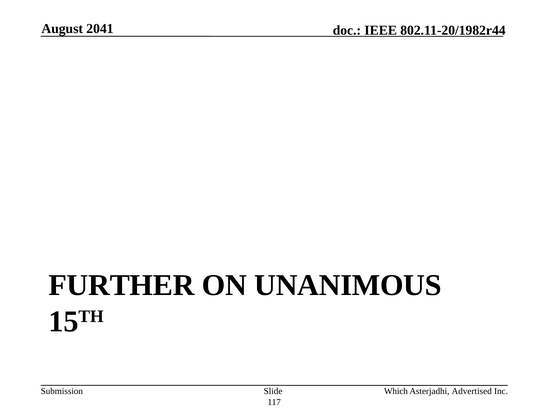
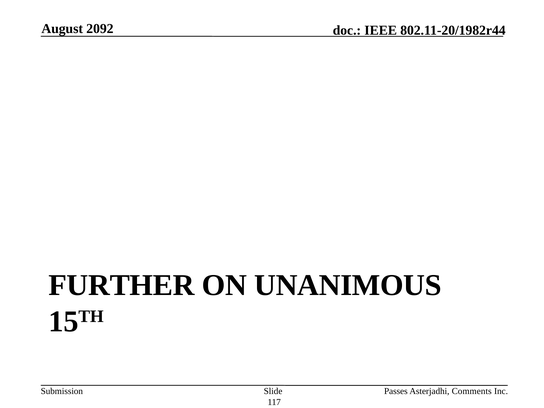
2041: 2041 -> 2092
Which: Which -> Passes
Advertised: Advertised -> Comments
